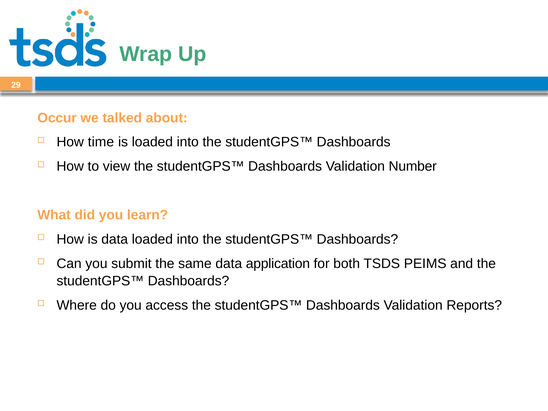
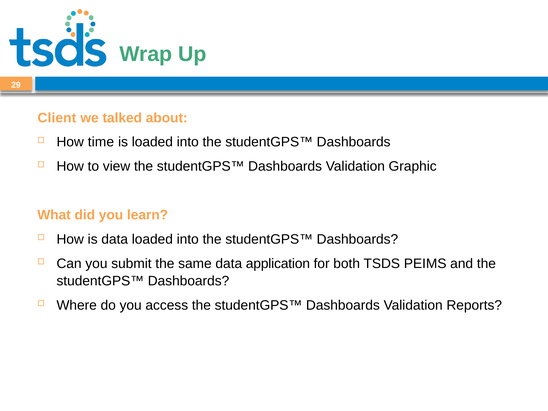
Occur: Occur -> Client
Number: Number -> Graphic
